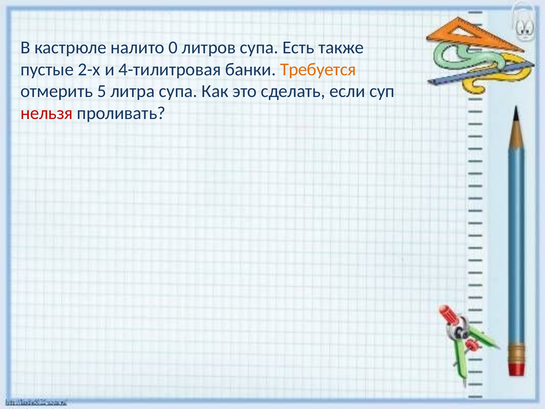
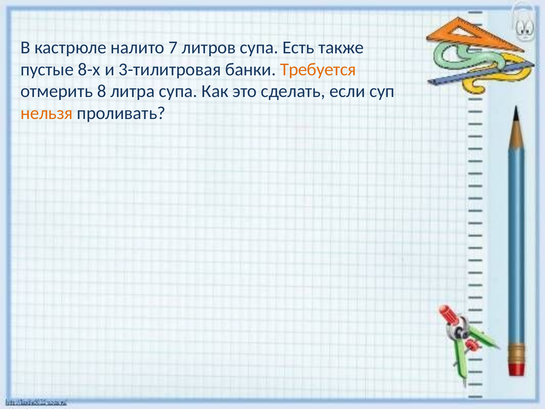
0: 0 -> 7
2-х: 2-х -> 8-х
4-тилитровая: 4-тилитровая -> 3-тилитровая
5: 5 -> 8
нельзя colour: red -> orange
